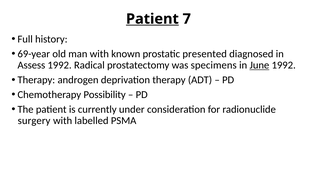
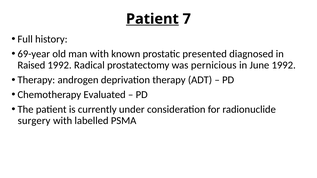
Assess: Assess -> Raised
specimens: specimens -> pernicious
June underline: present -> none
Possibility: Possibility -> Evaluated
